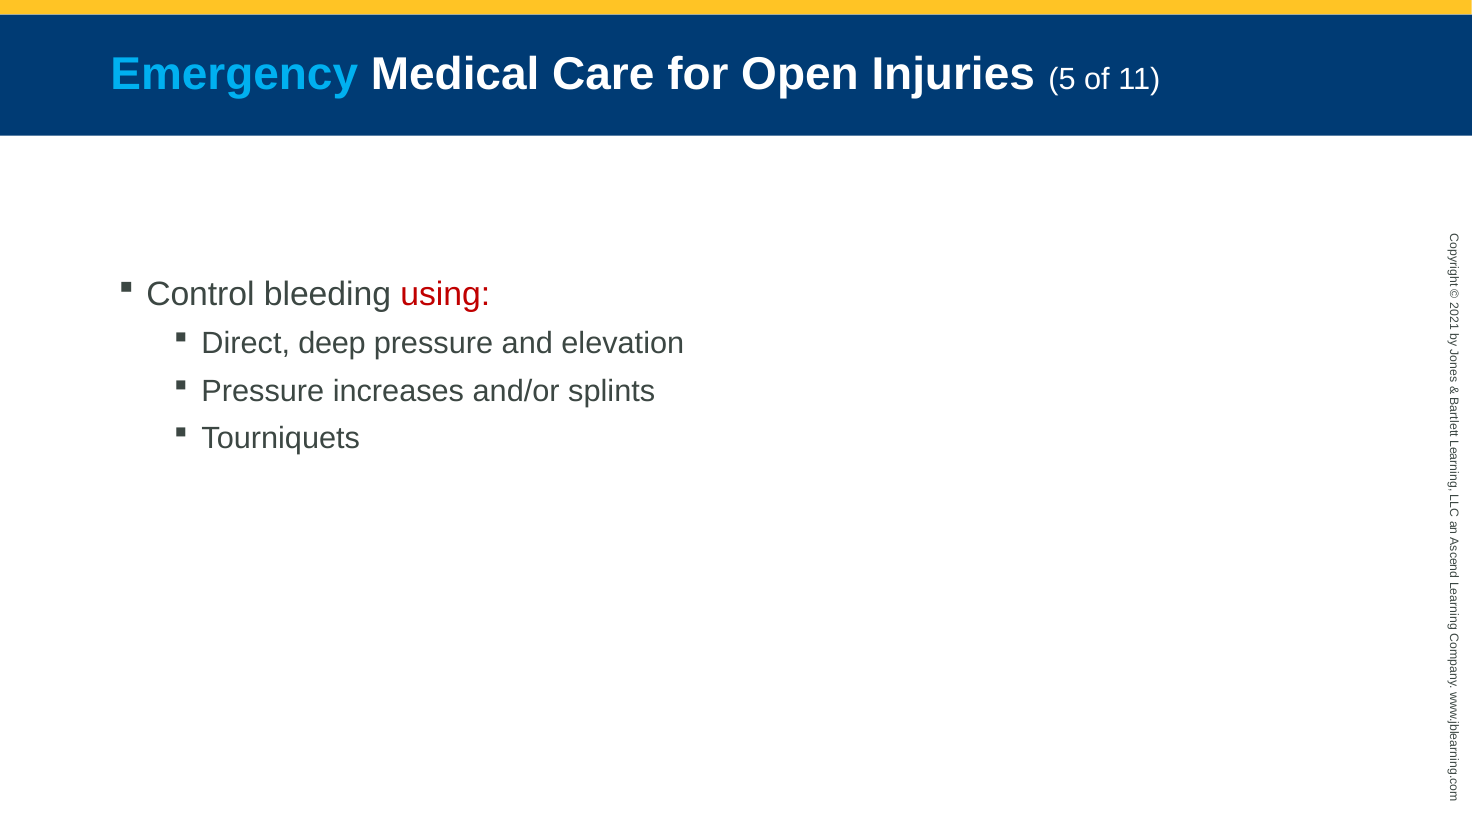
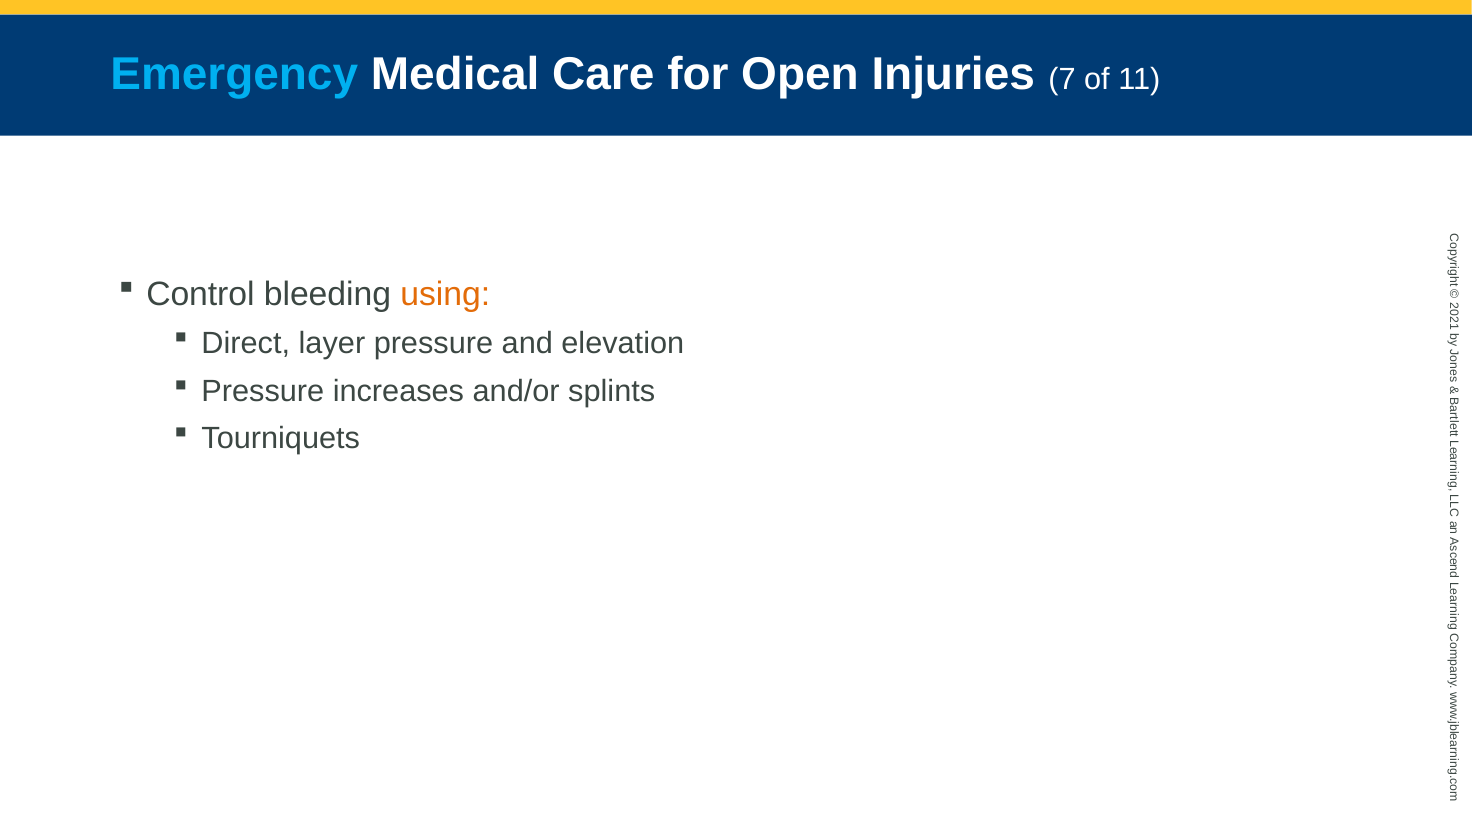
5: 5 -> 7
using colour: red -> orange
deep: deep -> layer
